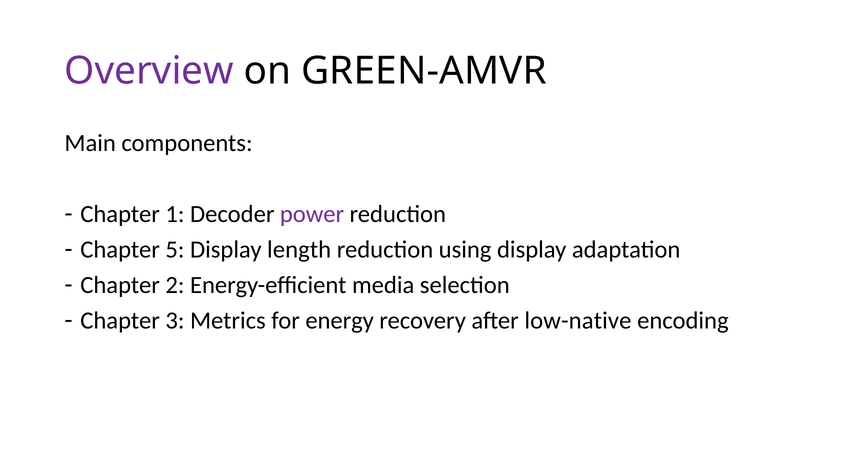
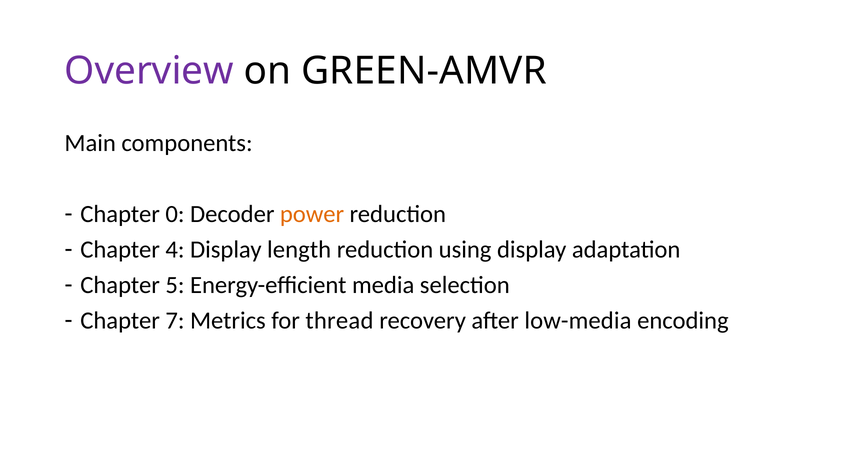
1: 1 -> 0
power colour: purple -> orange
5: 5 -> 4
2: 2 -> 5
3: 3 -> 7
energy: energy -> thread
low-native: low-native -> low-media
